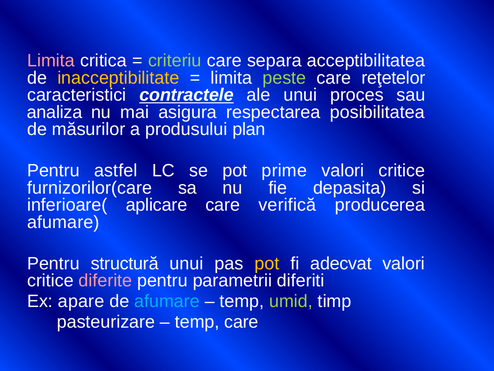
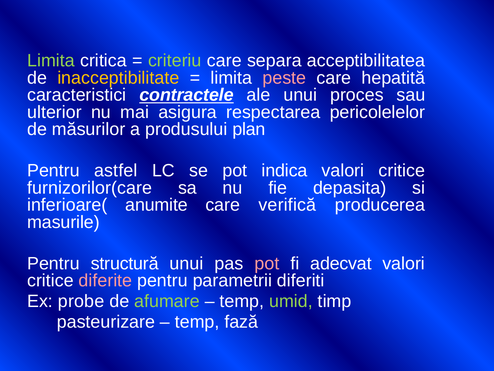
Limita at (51, 61) colour: pink -> light green
peste colour: light green -> pink
reţetelor: reţetelor -> hepatită
analiza: analiza -> ulterior
posibilitatea: posibilitatea -> pericolelelor
prime: prime -> indica
aplicare: aplicare -> anumite
afumare at (63, 222): afumare -> masurile
pot at (267, 263) colour: yellow -> pink
apare: apare -> probe
afumare at (167, 301) colour: light blue -> light green
temp care: care -> fază
